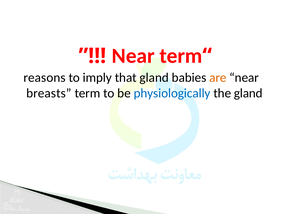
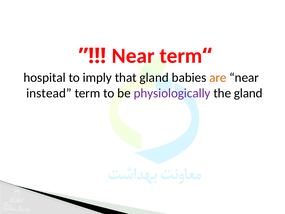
reasons: reasons -> hospital
breasts: breasts -> instead
physiologically colour: blue -> purple
